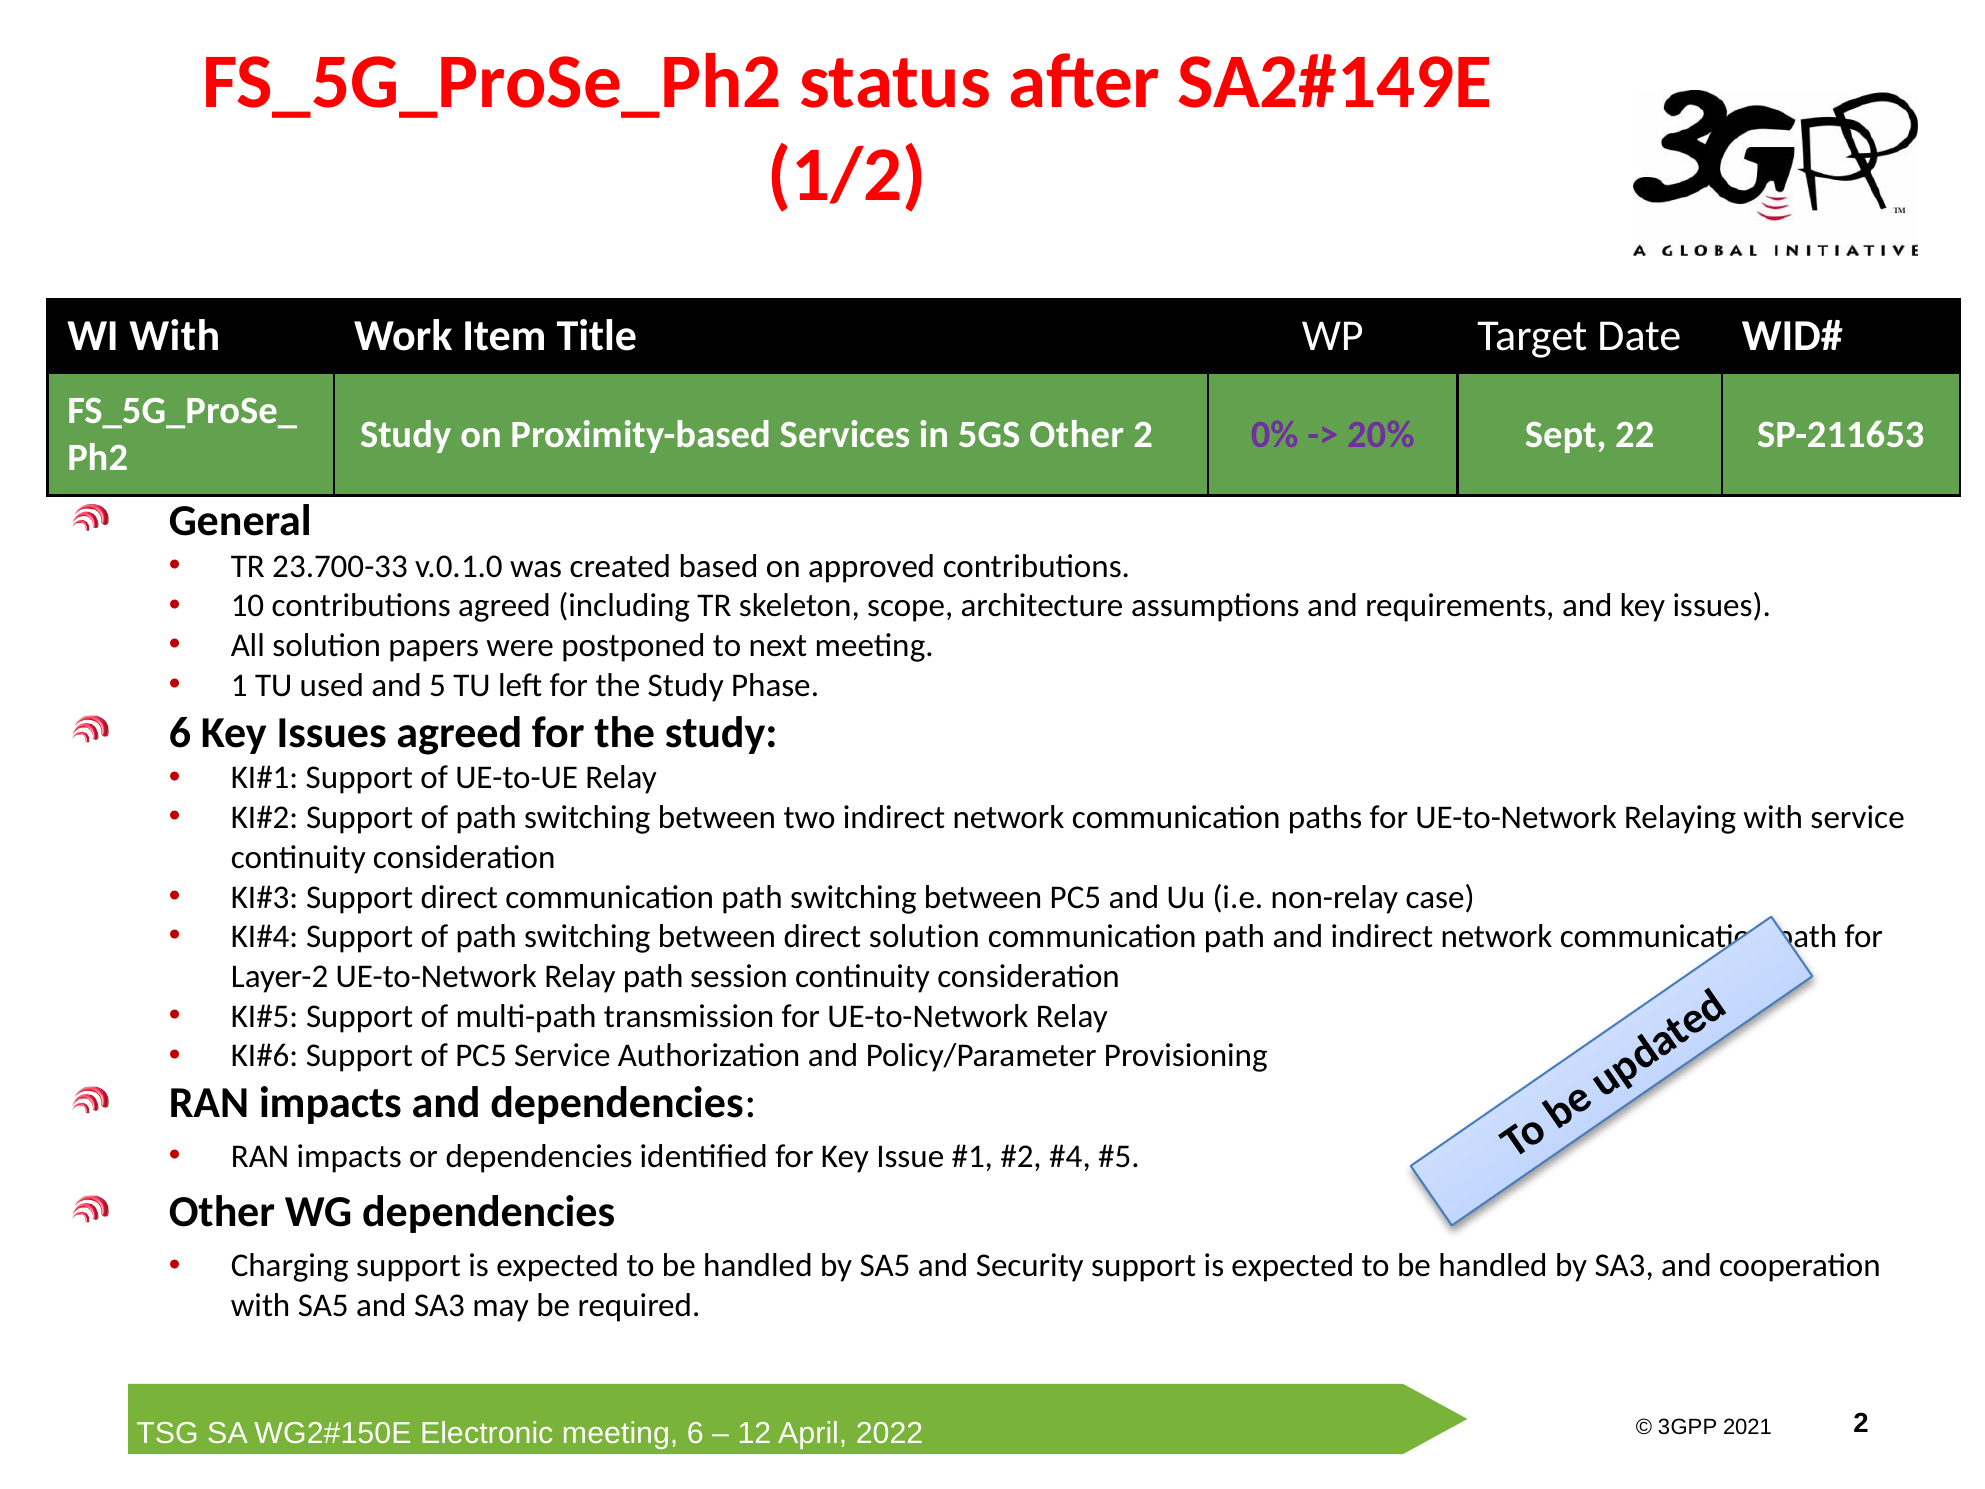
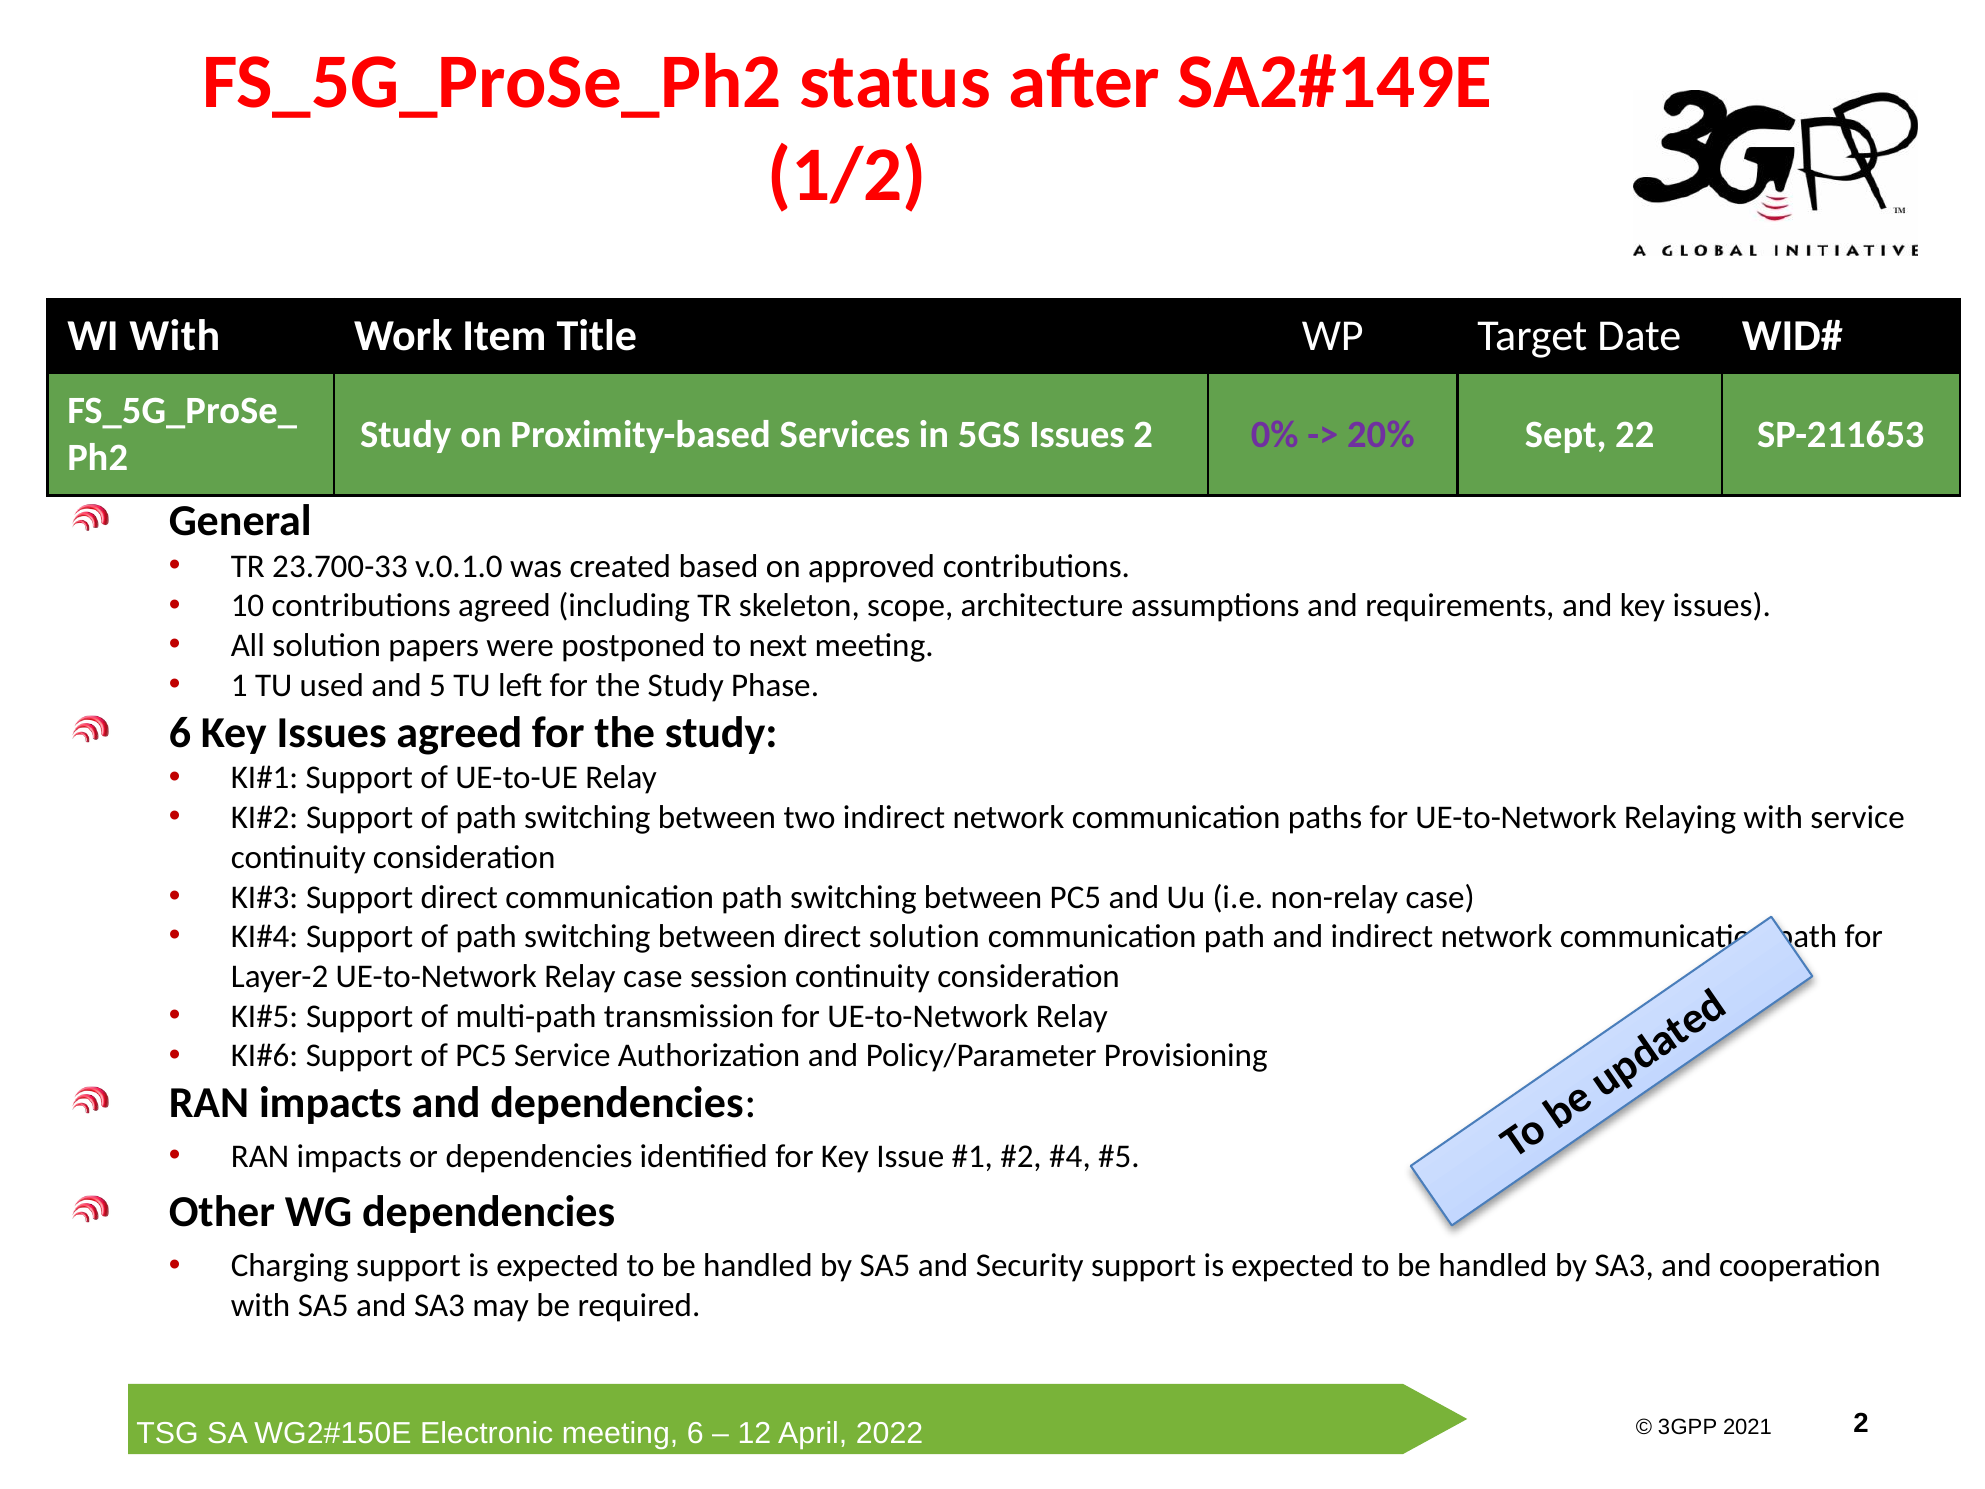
5GS Other: Other -> Issues
Relay path: path -> case
